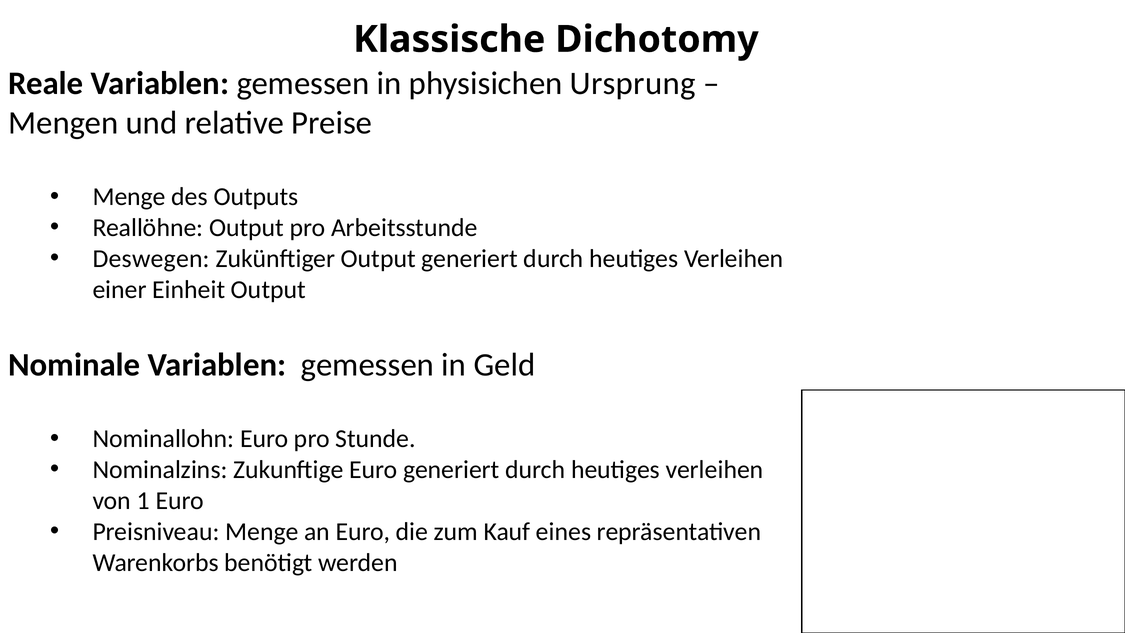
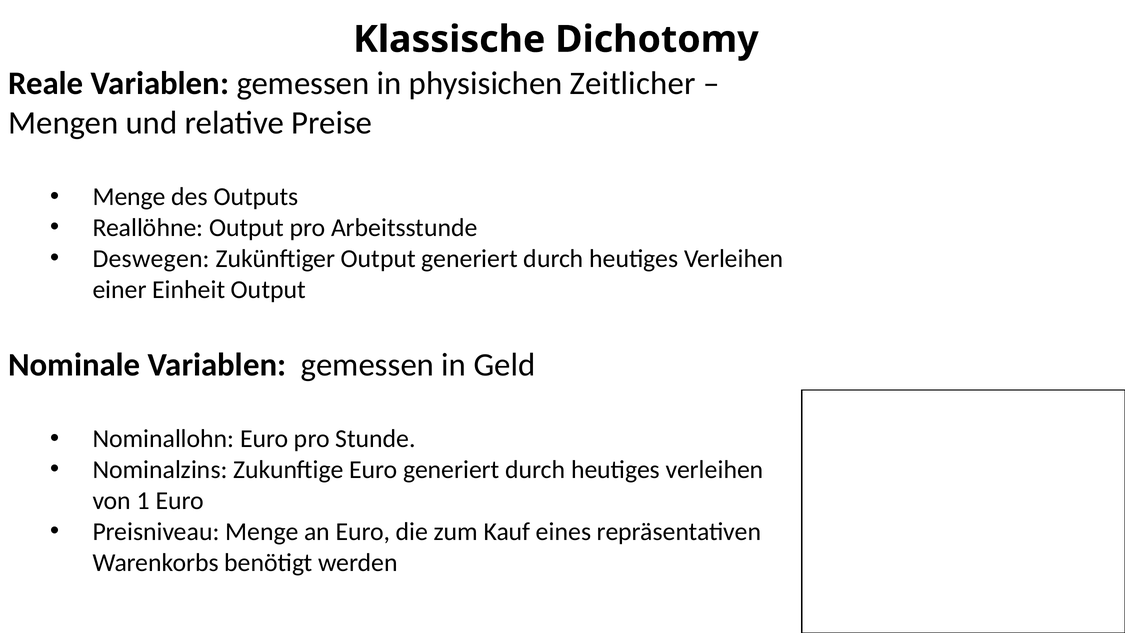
Ursprung: Ursprung -> Zeitlicher
